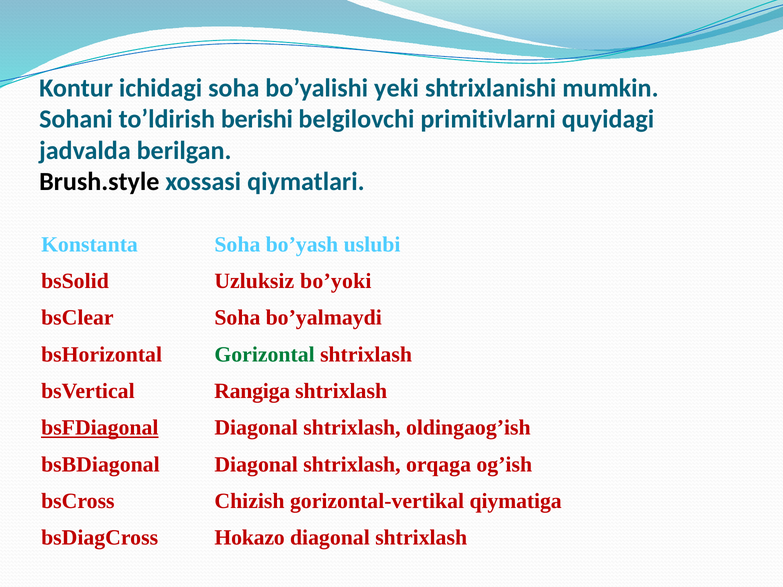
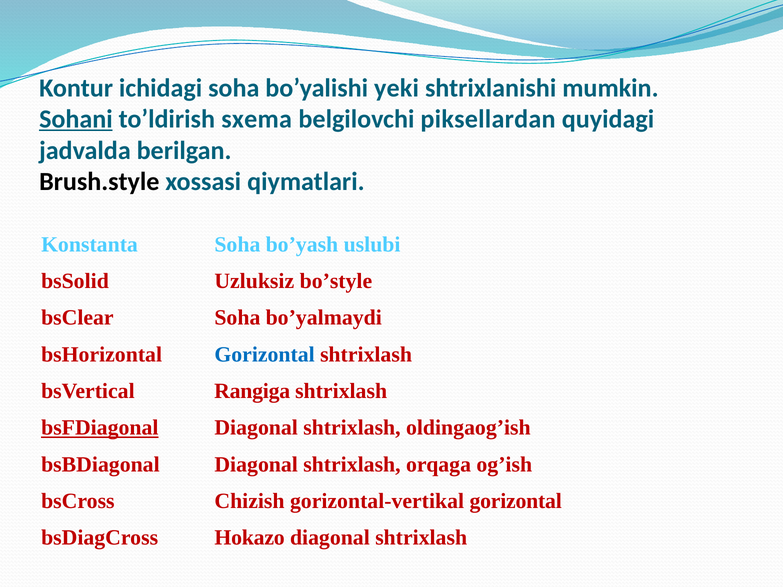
Sohani underline: none -> present
berishi: berishi -> sxema
primitivlarni: primitivlarni -> piksellardan
bo’yoki: bo’yoki -> bo’style
Gorizontal at (265, 355) colour: green -> blue
gorizontal-vertikal qiymatiga: qiymatiga -> gorizontal
